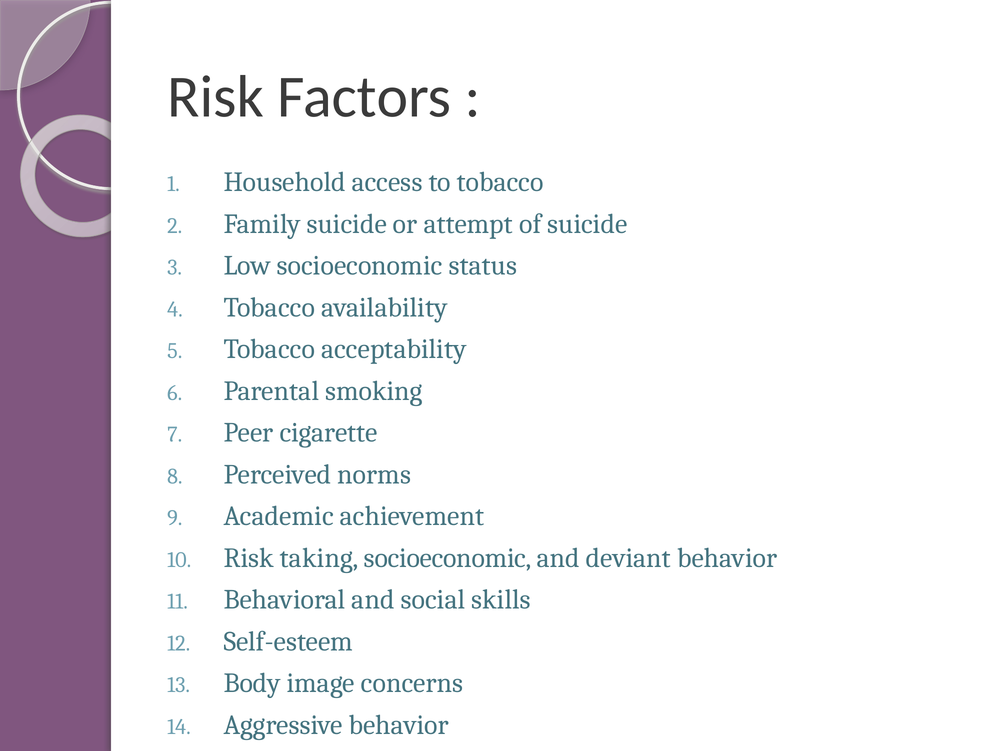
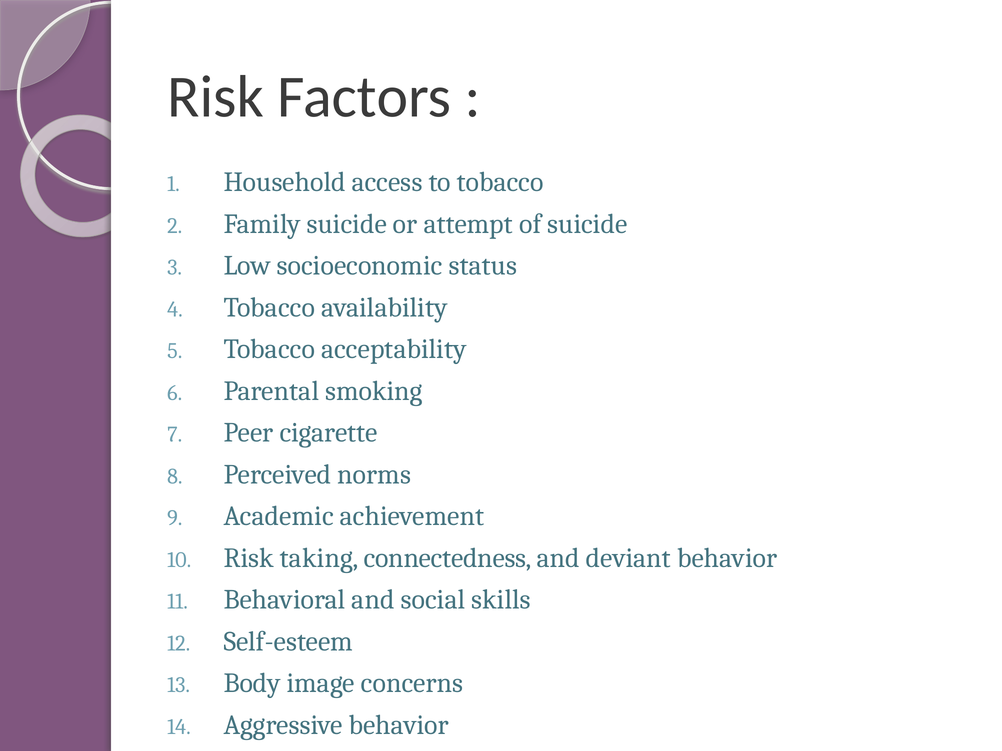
taking socioeconomic: socioeconomic -> connectedness
